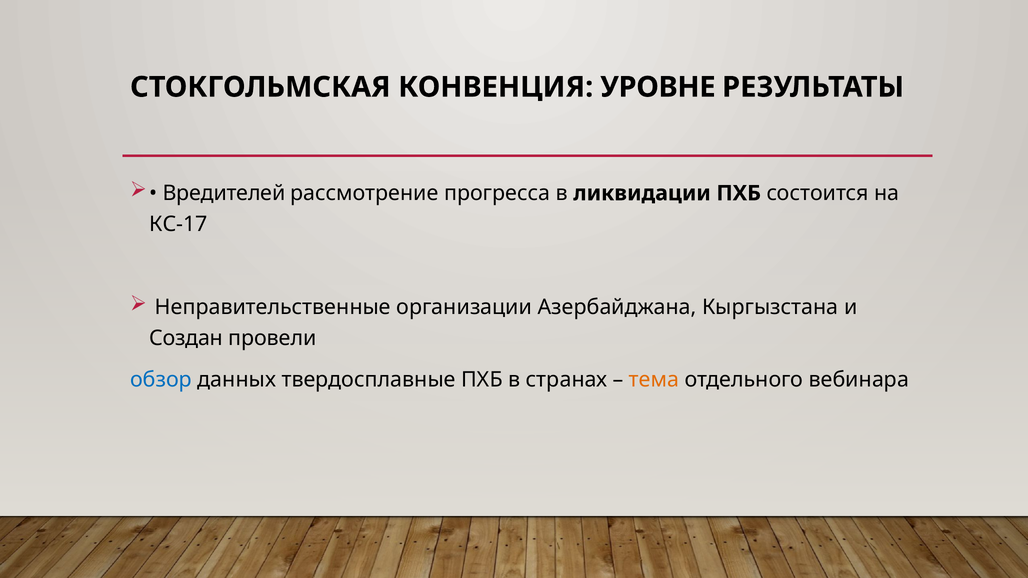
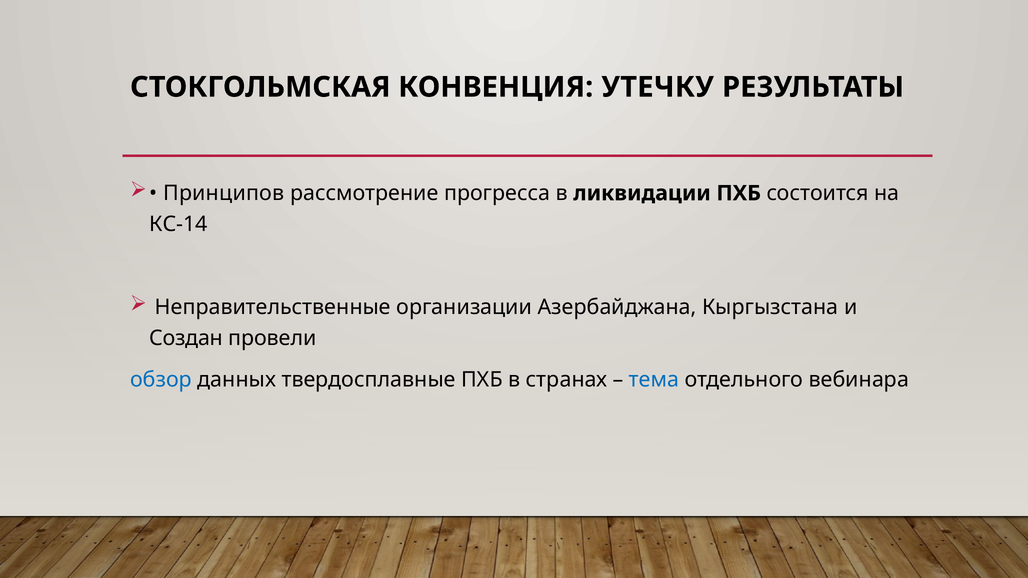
УРОВНЕ: УРОВНЕ -> УТЕЧКУ
Вредителей: Вредителей -> Принципов
КС-17: КС-17 -> КС-14
тема colour: orange -> blue
